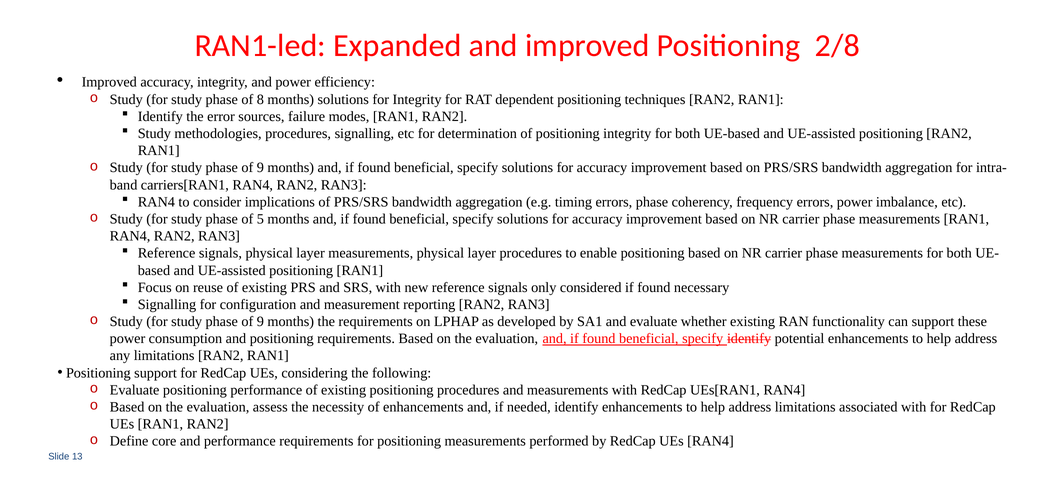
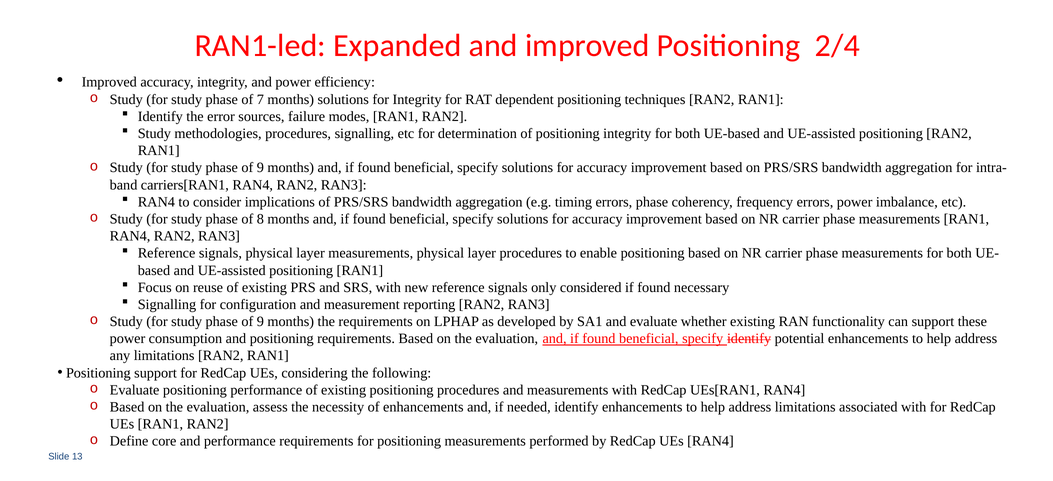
2/8: 2/8 -> 2/4
8: 8 -> 7
5: 5 -> 8
